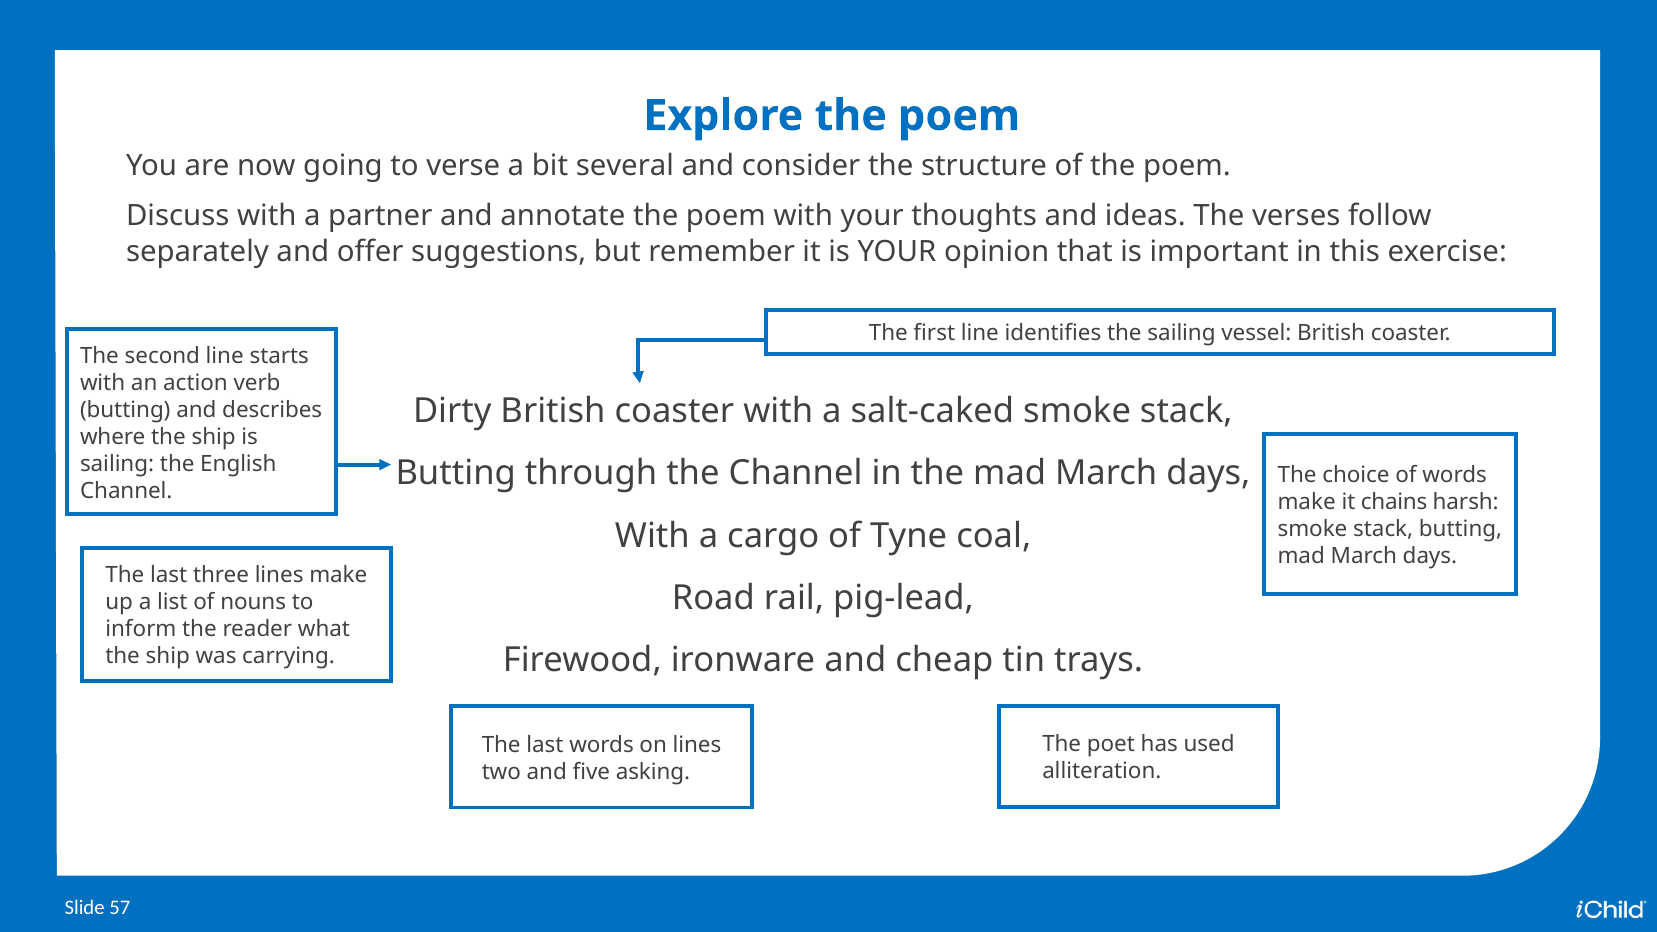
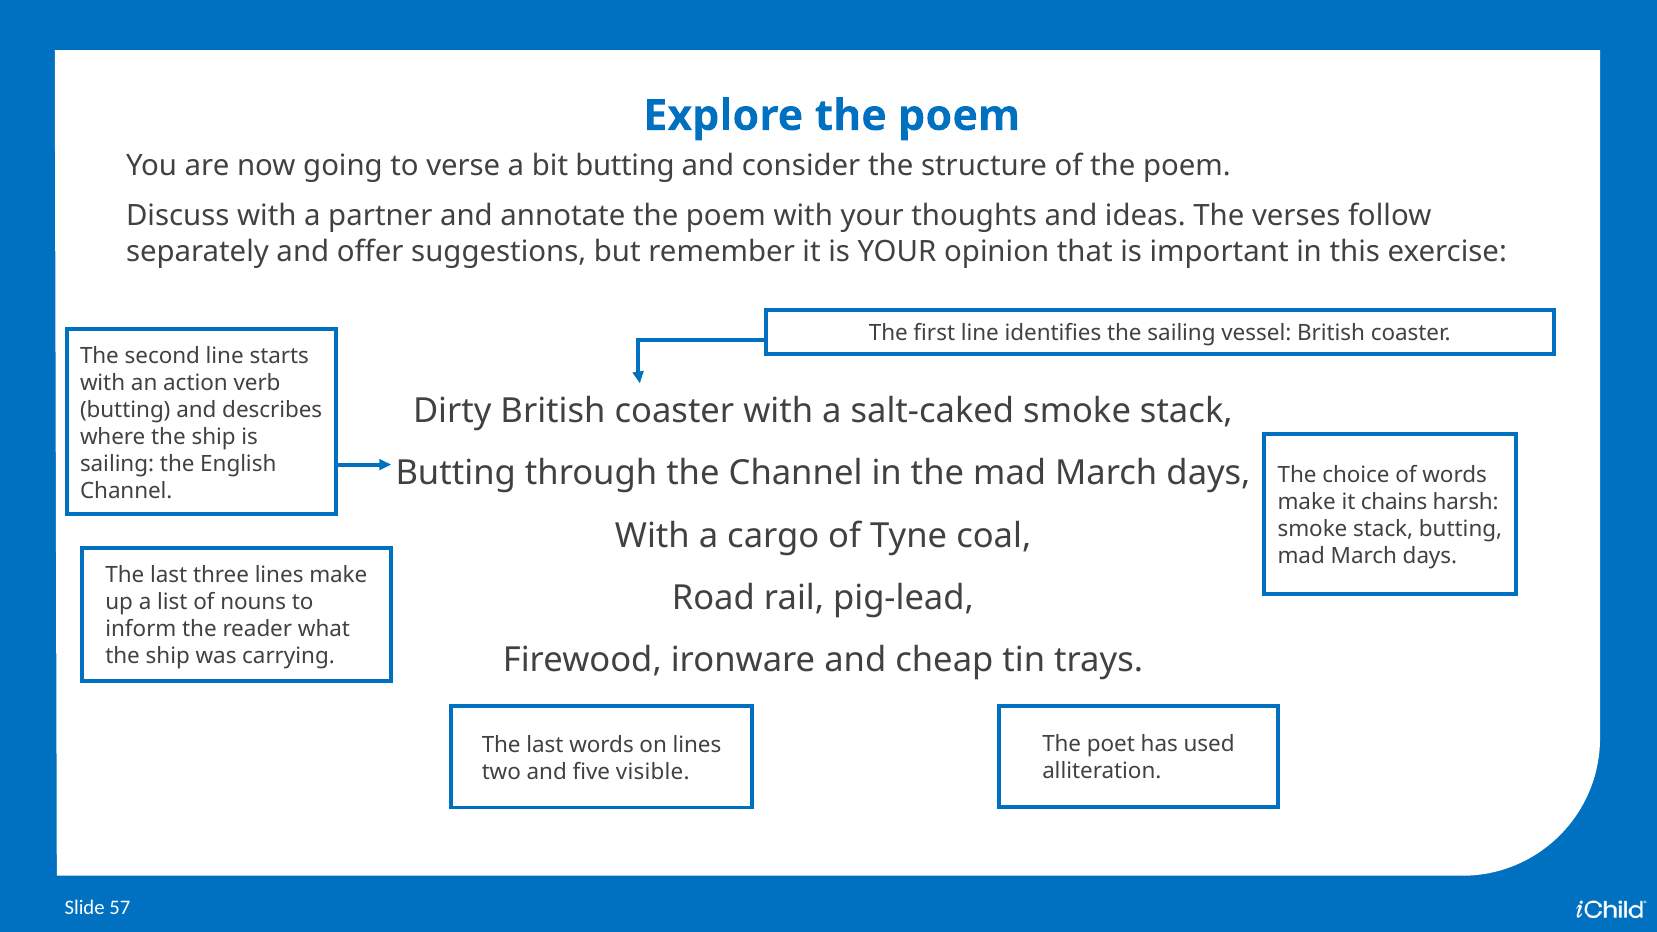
bit several: several -> butting
asking: asking -> visible
